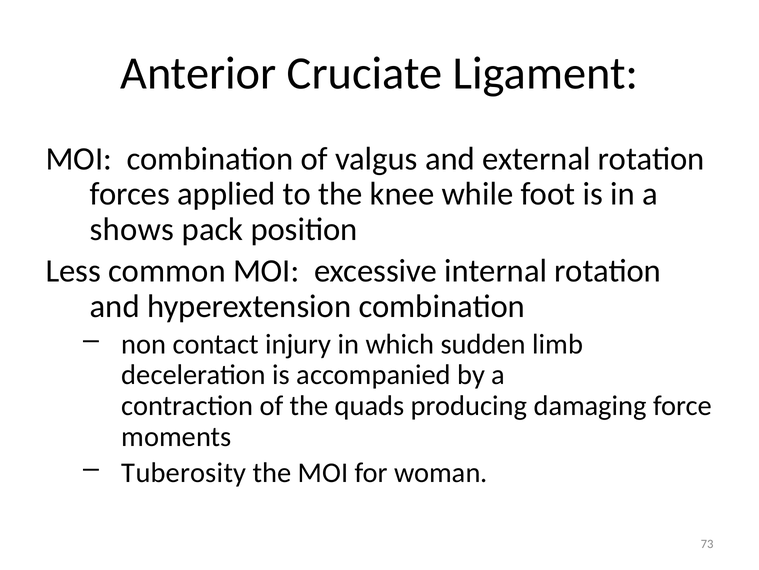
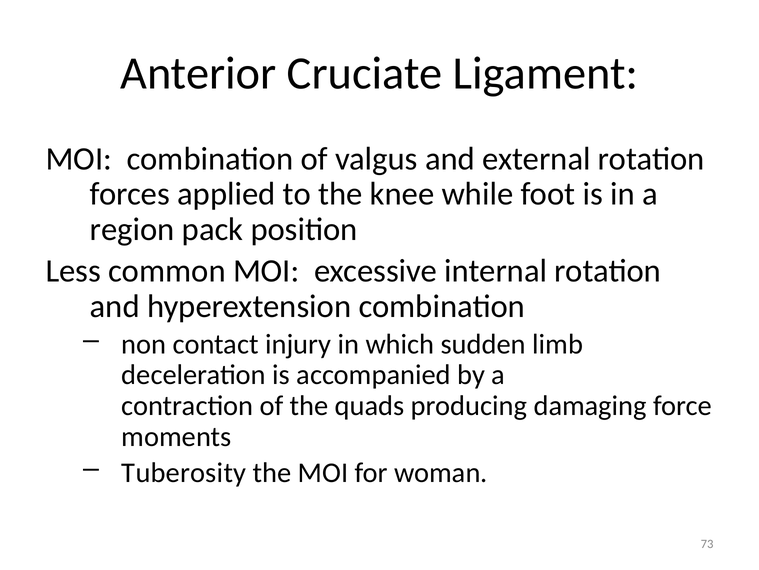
shows: shows -> region
